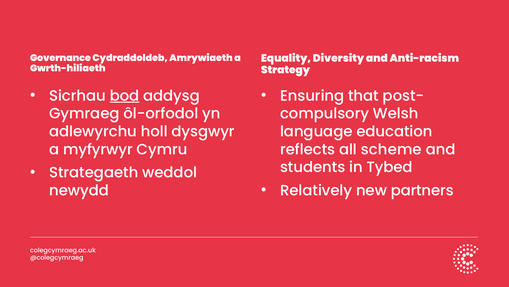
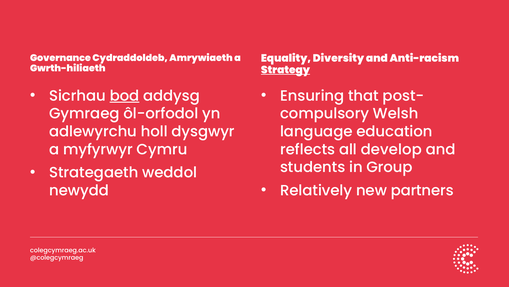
Strategy underline: none -> present
scheme: scheme -> develop
Tybed: Tybed -> Group
